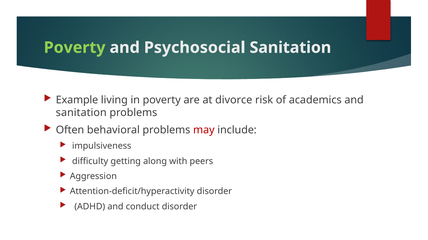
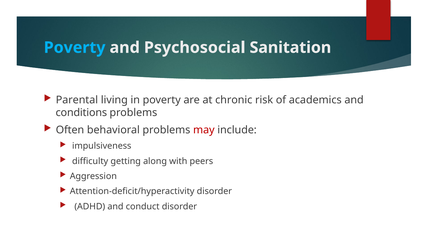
Poverty at (75, 48) colour: light green -> light blue
Example: Example -> Parental
divorce: divorce -> chronic
sanitation at (81, 113): sanitation -> conditions
